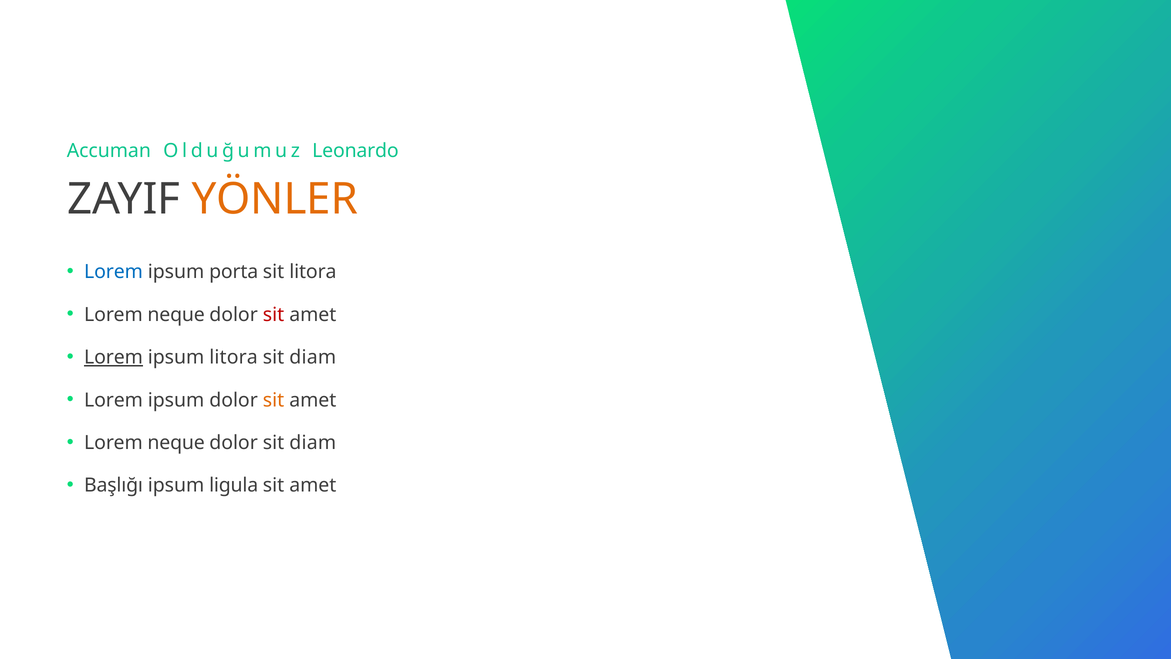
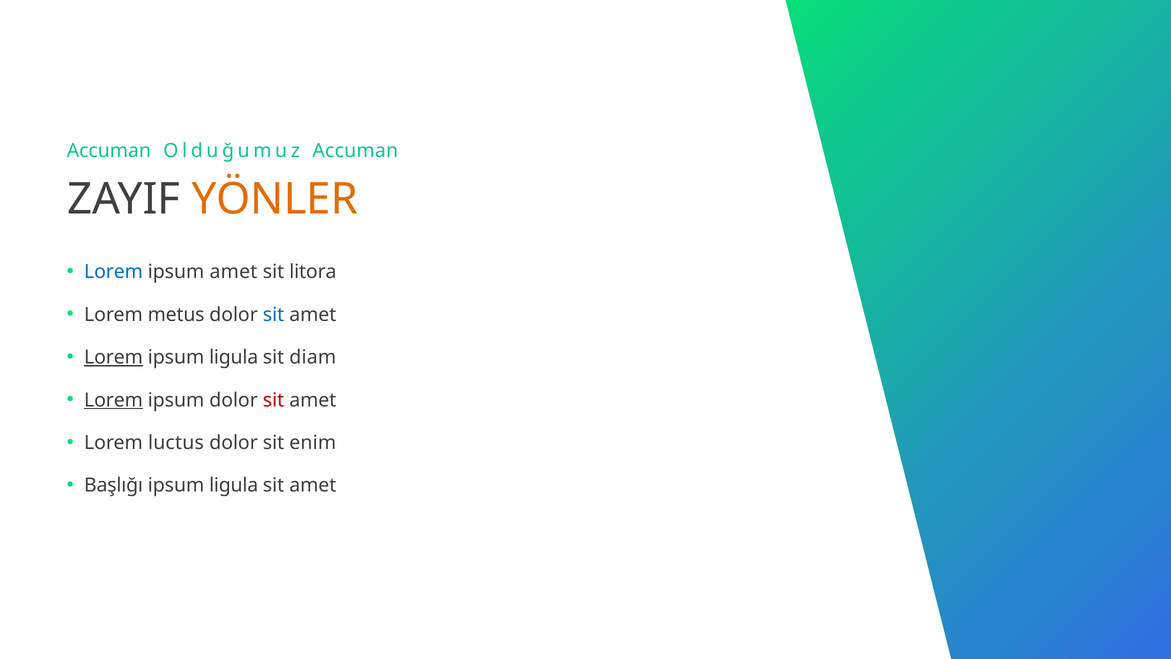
Olduğumuz Leonardo: Leonardo -> Accuman
ipsum porta: porta -> amet
neque at (176, 315): neque -> metus
sit at (274, 315) colour: red -> blue
litora at (234, 357): litora -> ligula
Lorem at (113, 400) underline: none -> present
sit at (274, 400) colour: orange -> red
neque at (176, 443): neque -> luctus
dolor sit diam: diam -> enim
